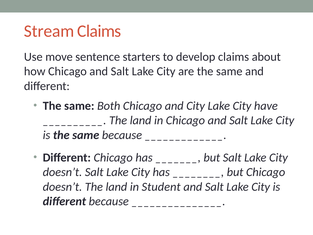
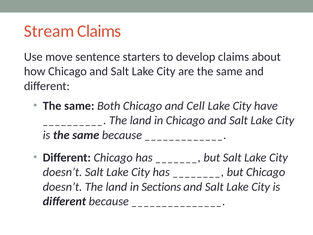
and City: City -> Cell
Student: Student -> Sections
